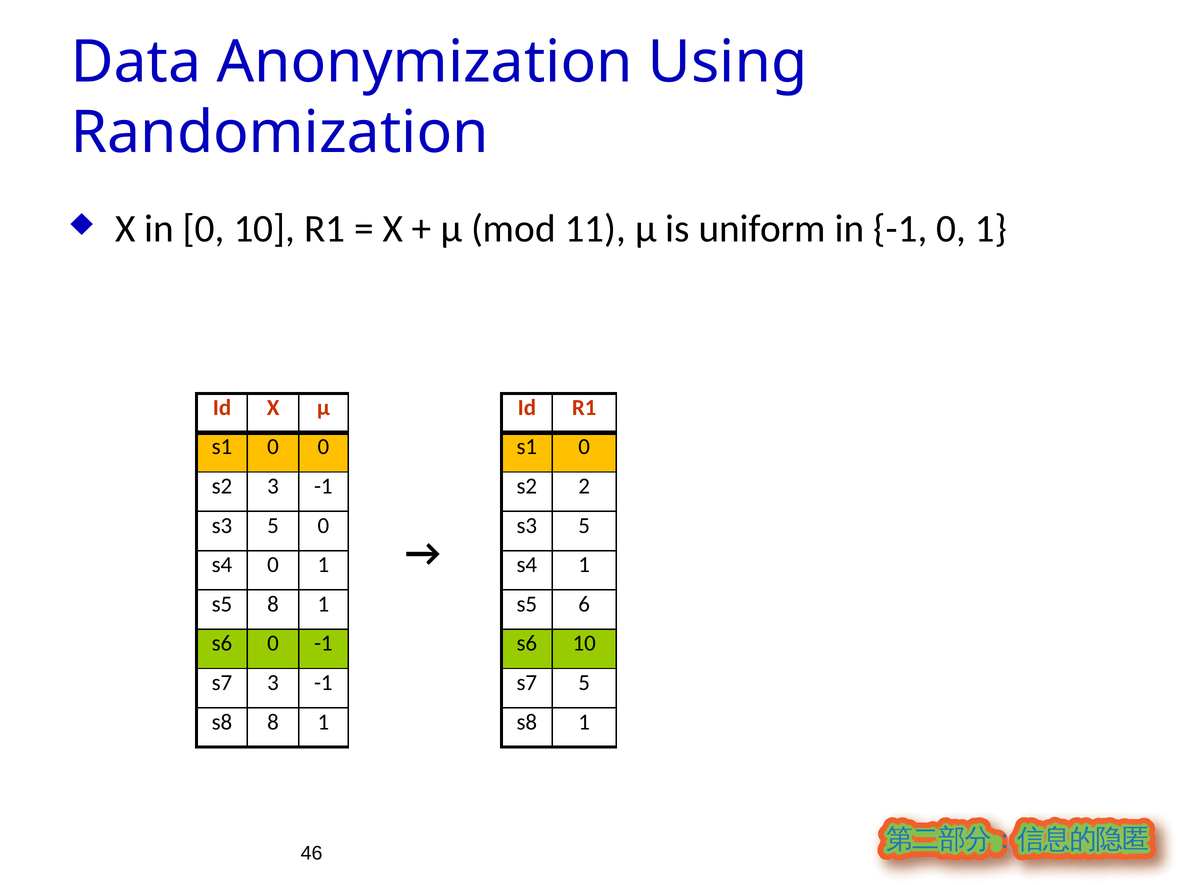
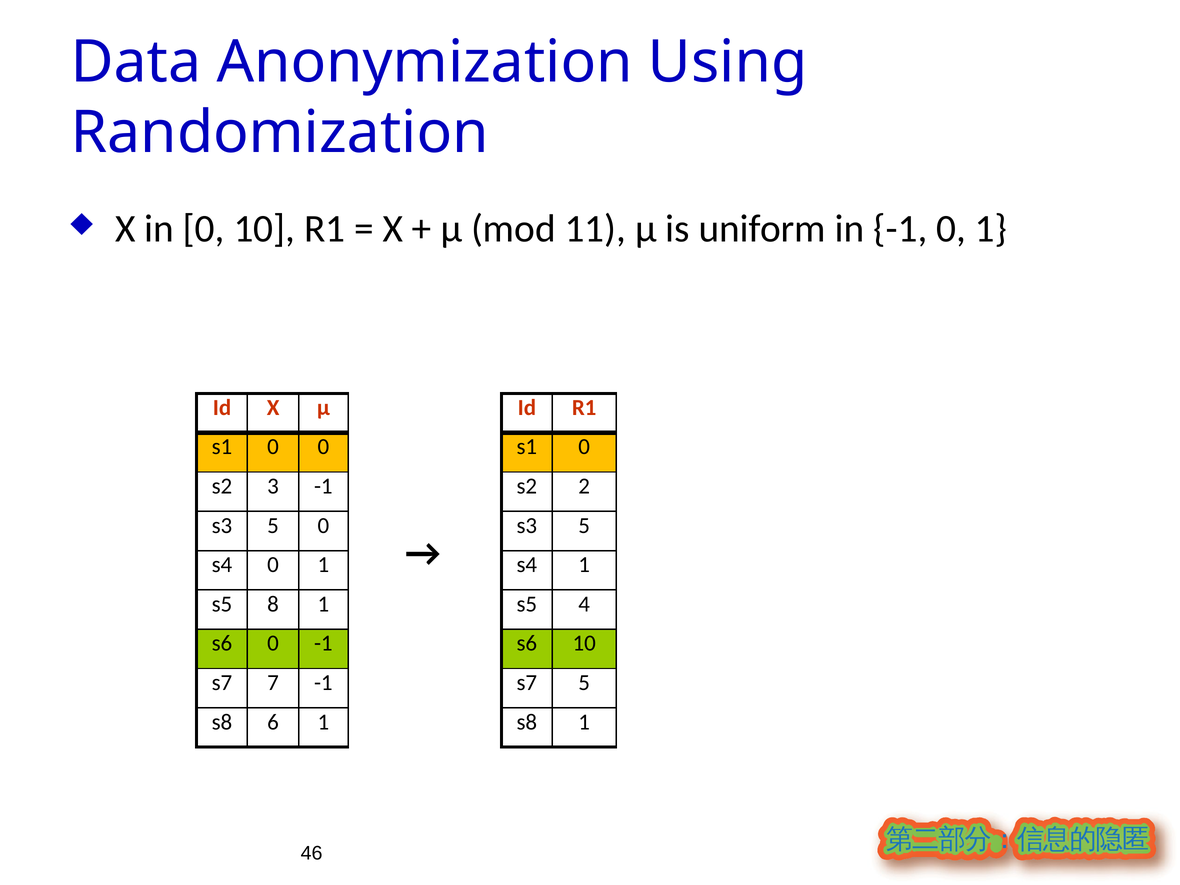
6: 6 -> 4
s7 3: 3 -> 7
s8 8: 8 -> 6
